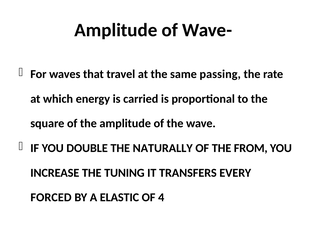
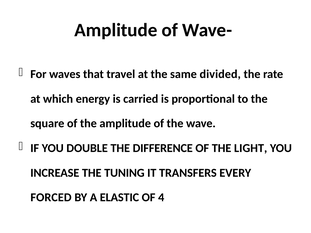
passing: passing -> divided
NATURALLY: NATURALLY -> DIFFERENCE
FROM: FROM -> LIGHT
